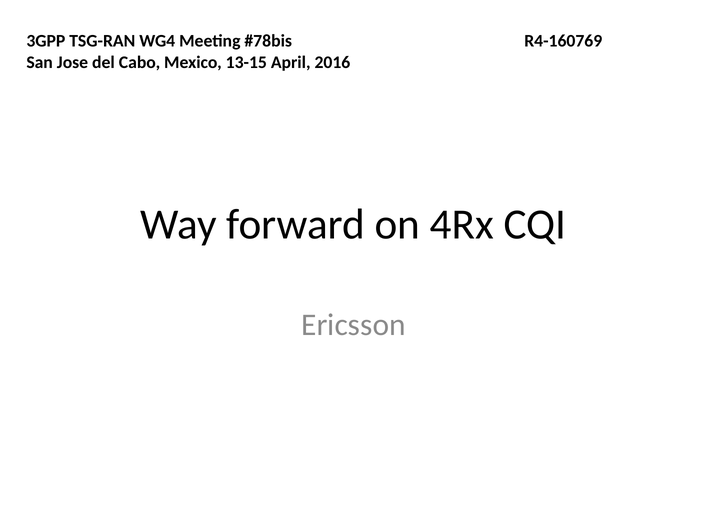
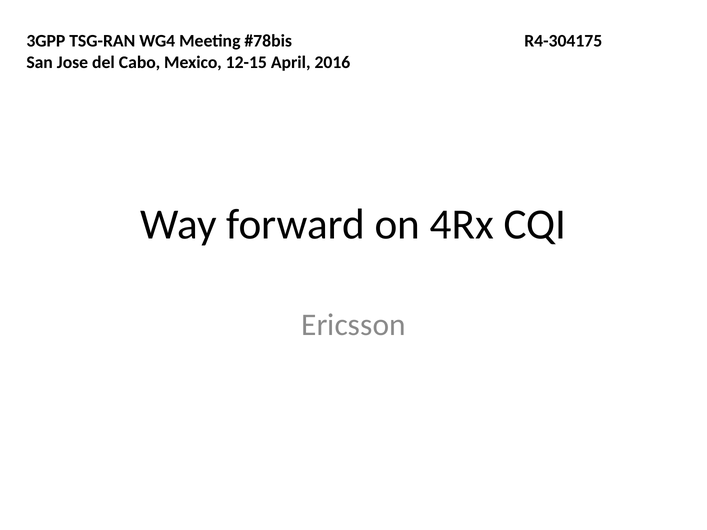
R4-160769: R4-160769 -> R4-304175
13-15: 13-15 -> 12-15
